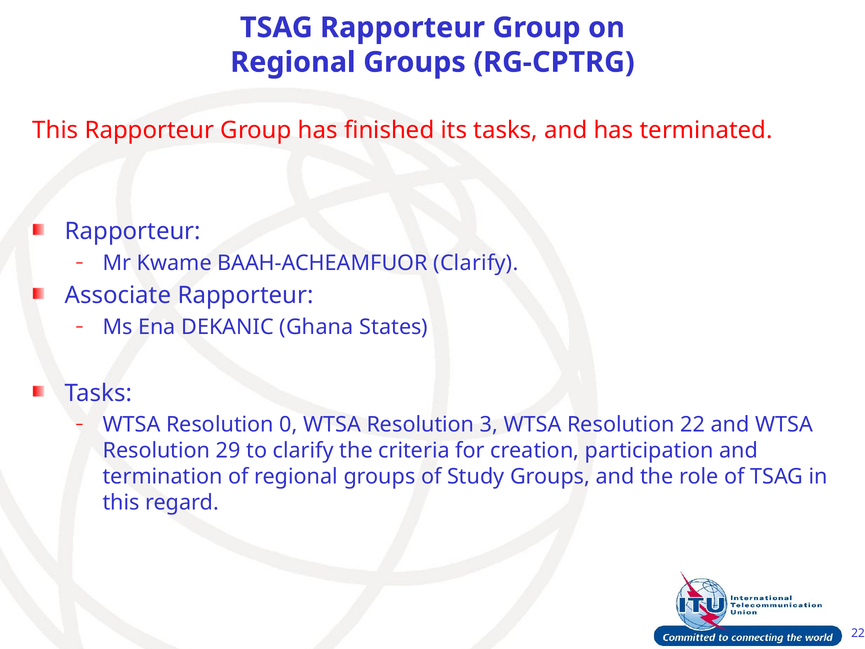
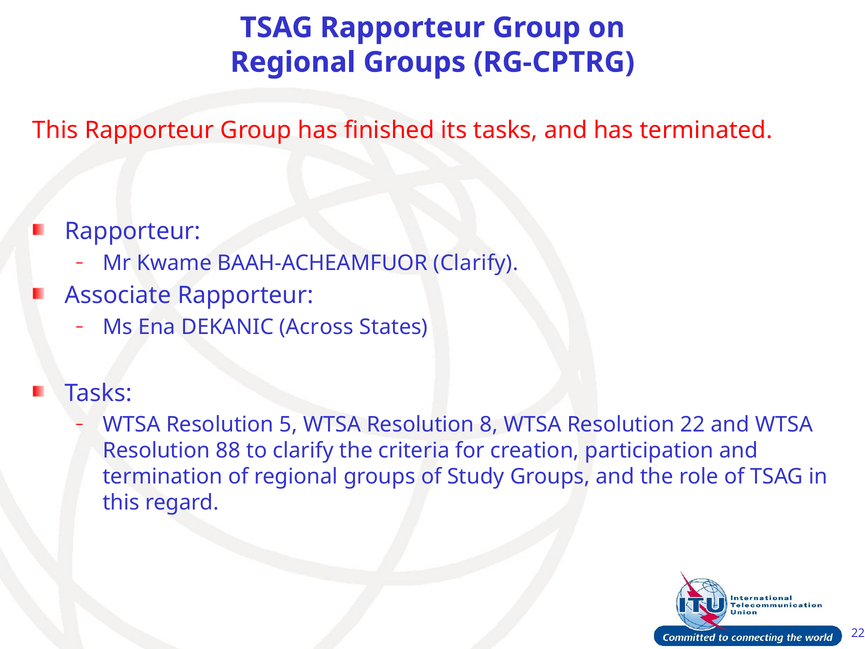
Ghana: Ghana -> Across
0: 0 -> 5
3: 3 -> 8
29: 29 -> 88
